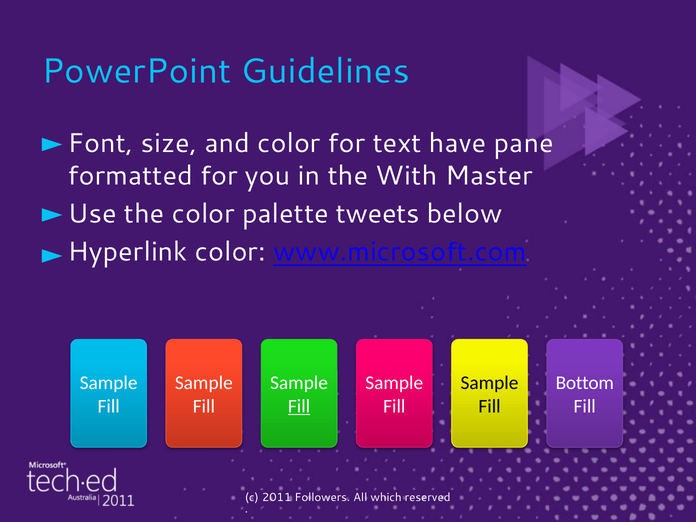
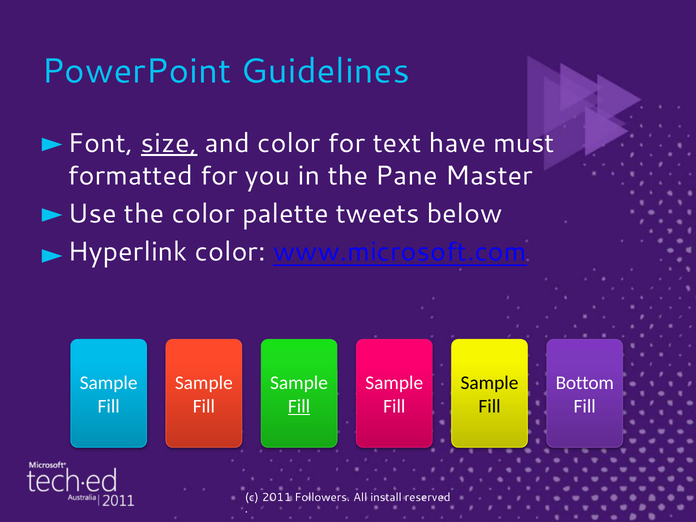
size underline: none -> present
pane: pane -> must
With: With -> Pane
which: which -> install
